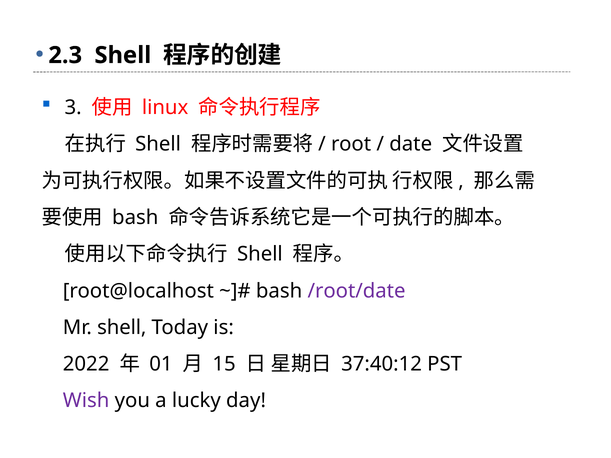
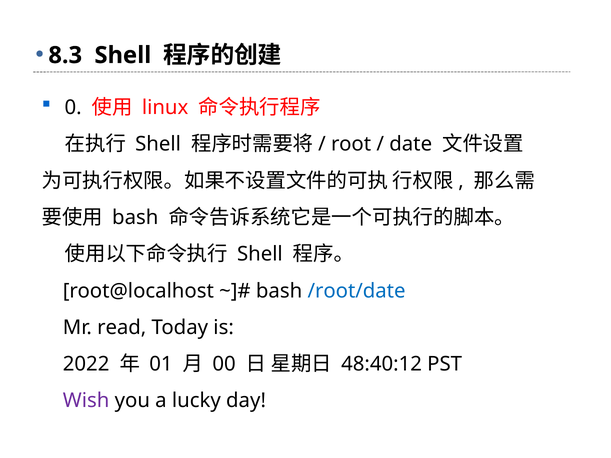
2.3: 2.3 -> 8.3
3: 3 -> 0
/root/date colour: purple -> blue
Mr shell: shell -> read
15: 15 -> 00
37:40:12: 37:40:12 -> 48:40:12
